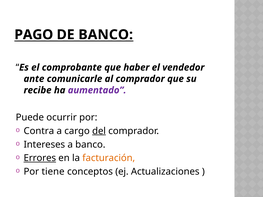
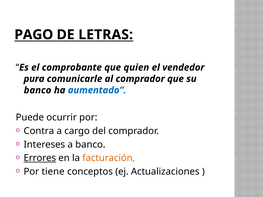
DE BANCO: BANCO -> LETRAS
haber: haber -> quien
ante: ante -> pura
recibe at (38, 90): recibe -> banco
aumentado colour: purple -> blue
del underline: present -> none
